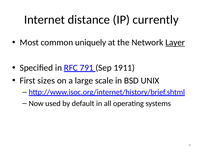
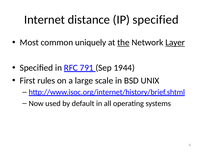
IP currently: currently -> specified
the underline: none -> present
1911: 1911 -> 1944
sizes: sizes -> rules
